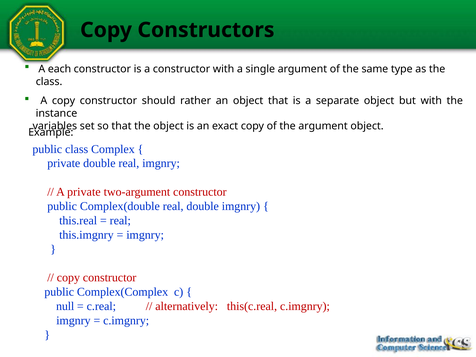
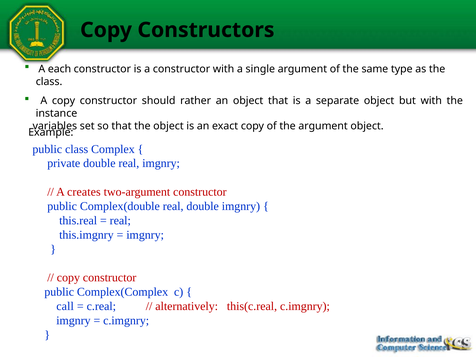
A private: private -> creates
null: null -> call
